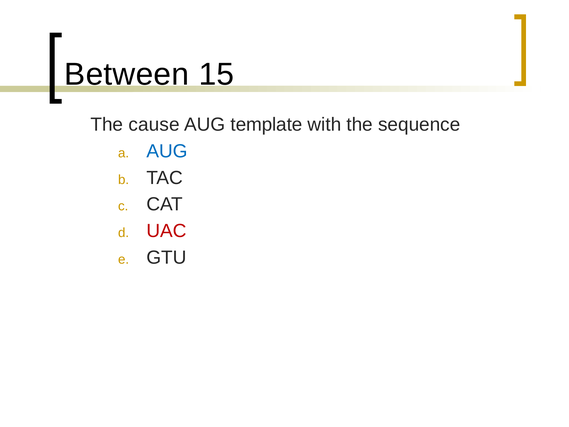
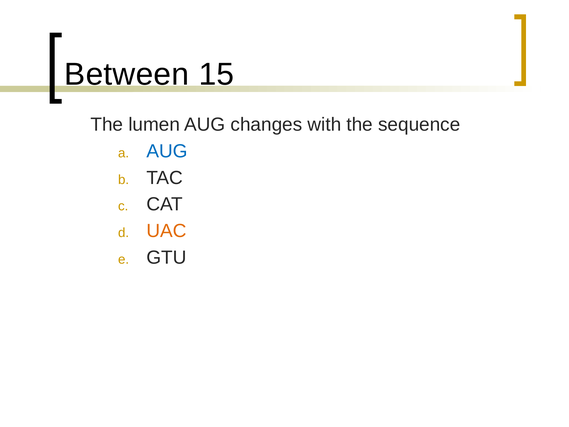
cause: cause -> lumen
template: template -> changes
UAC colour: red -> orange
